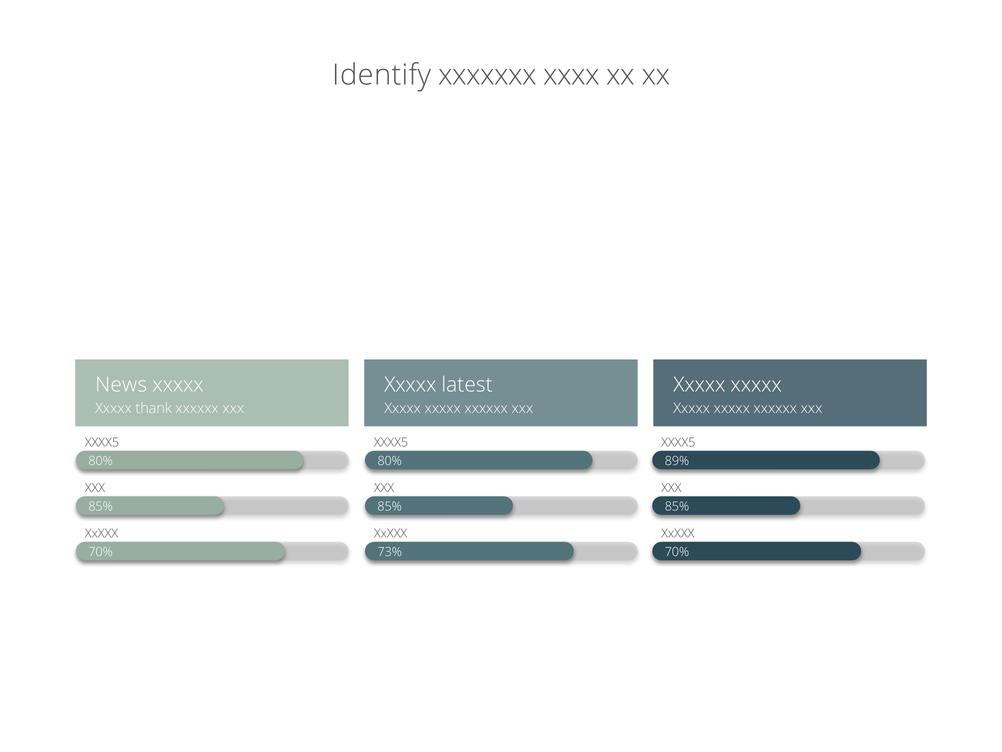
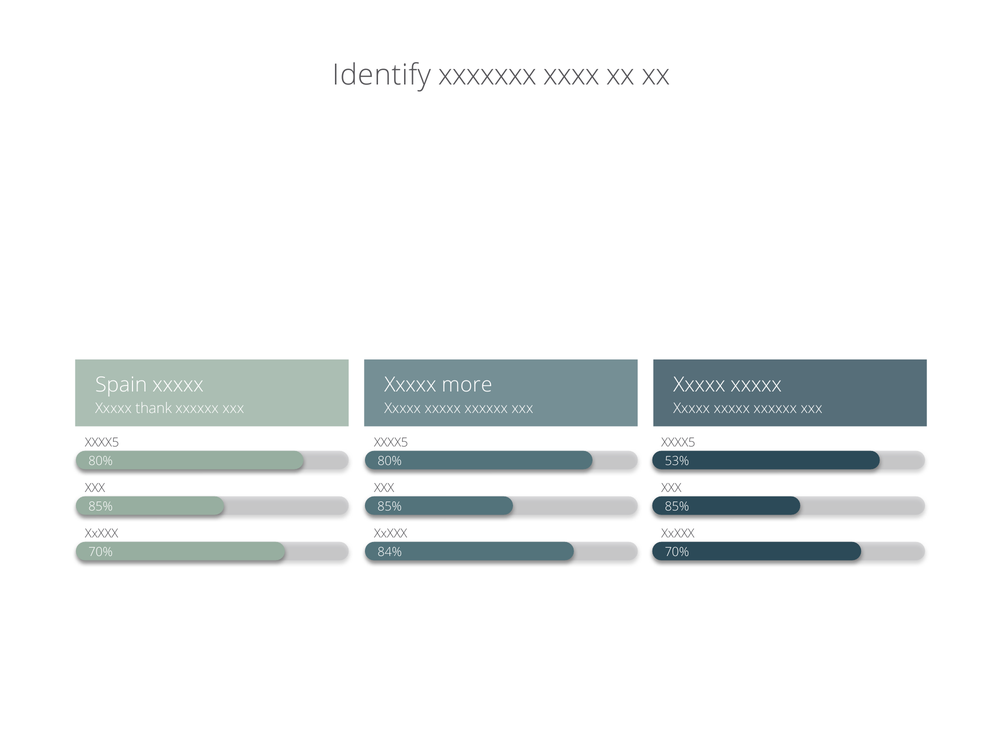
News: News -> Spain
latest: latest -> more
89%: 89% -> 53%
73%: 73% -> 84%
